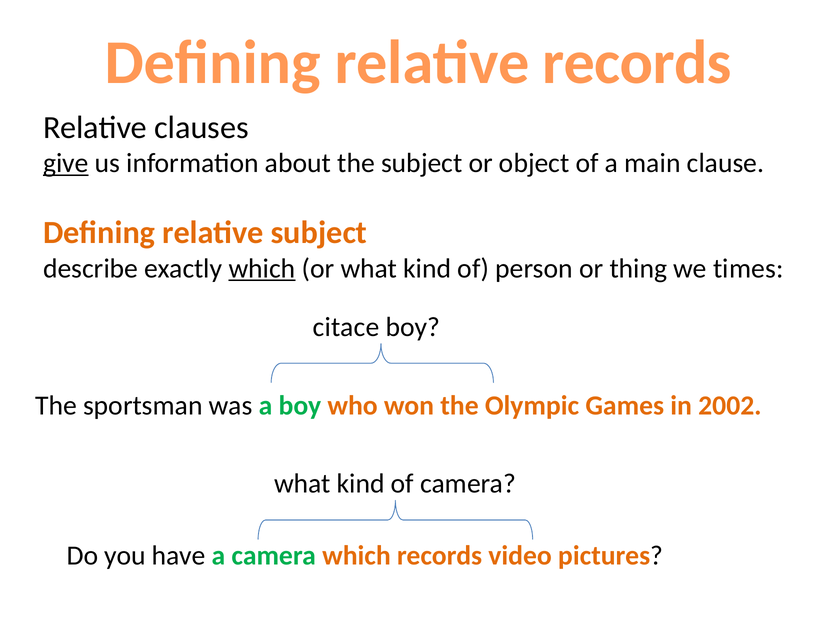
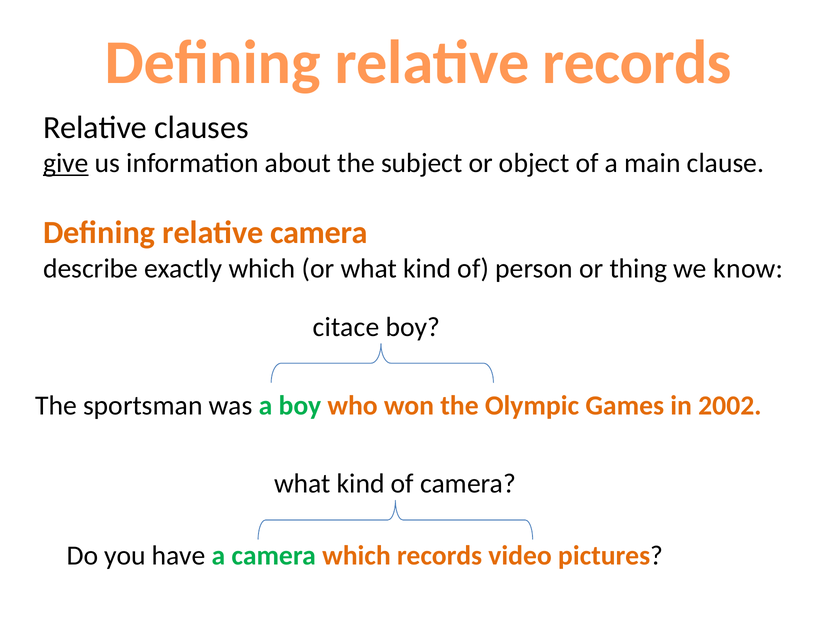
relative subject: subject -> camera
which at (262, 269) underline: present -> none
times: times -> know
